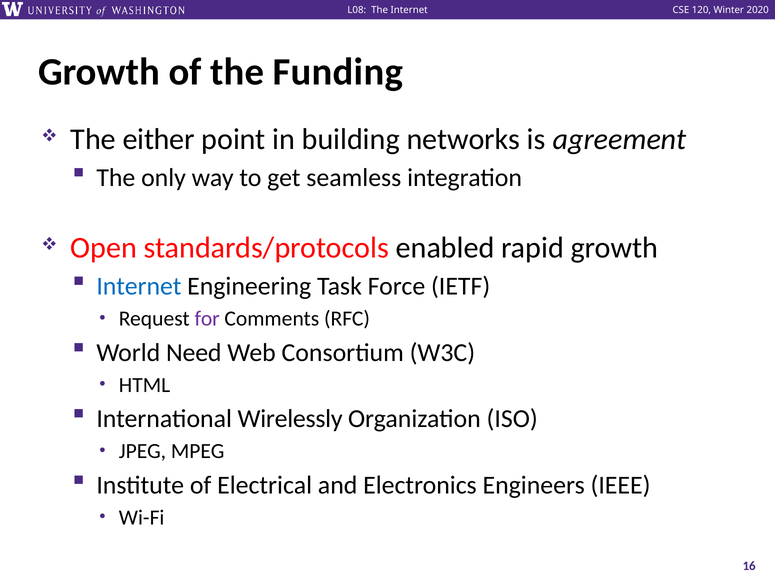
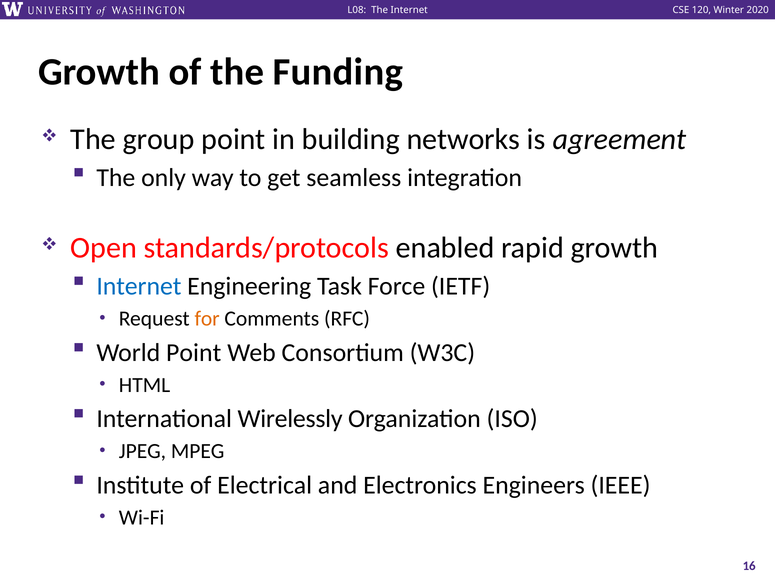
either: either -> group
for colour: purple -> orange
World Need: Need -> Point
